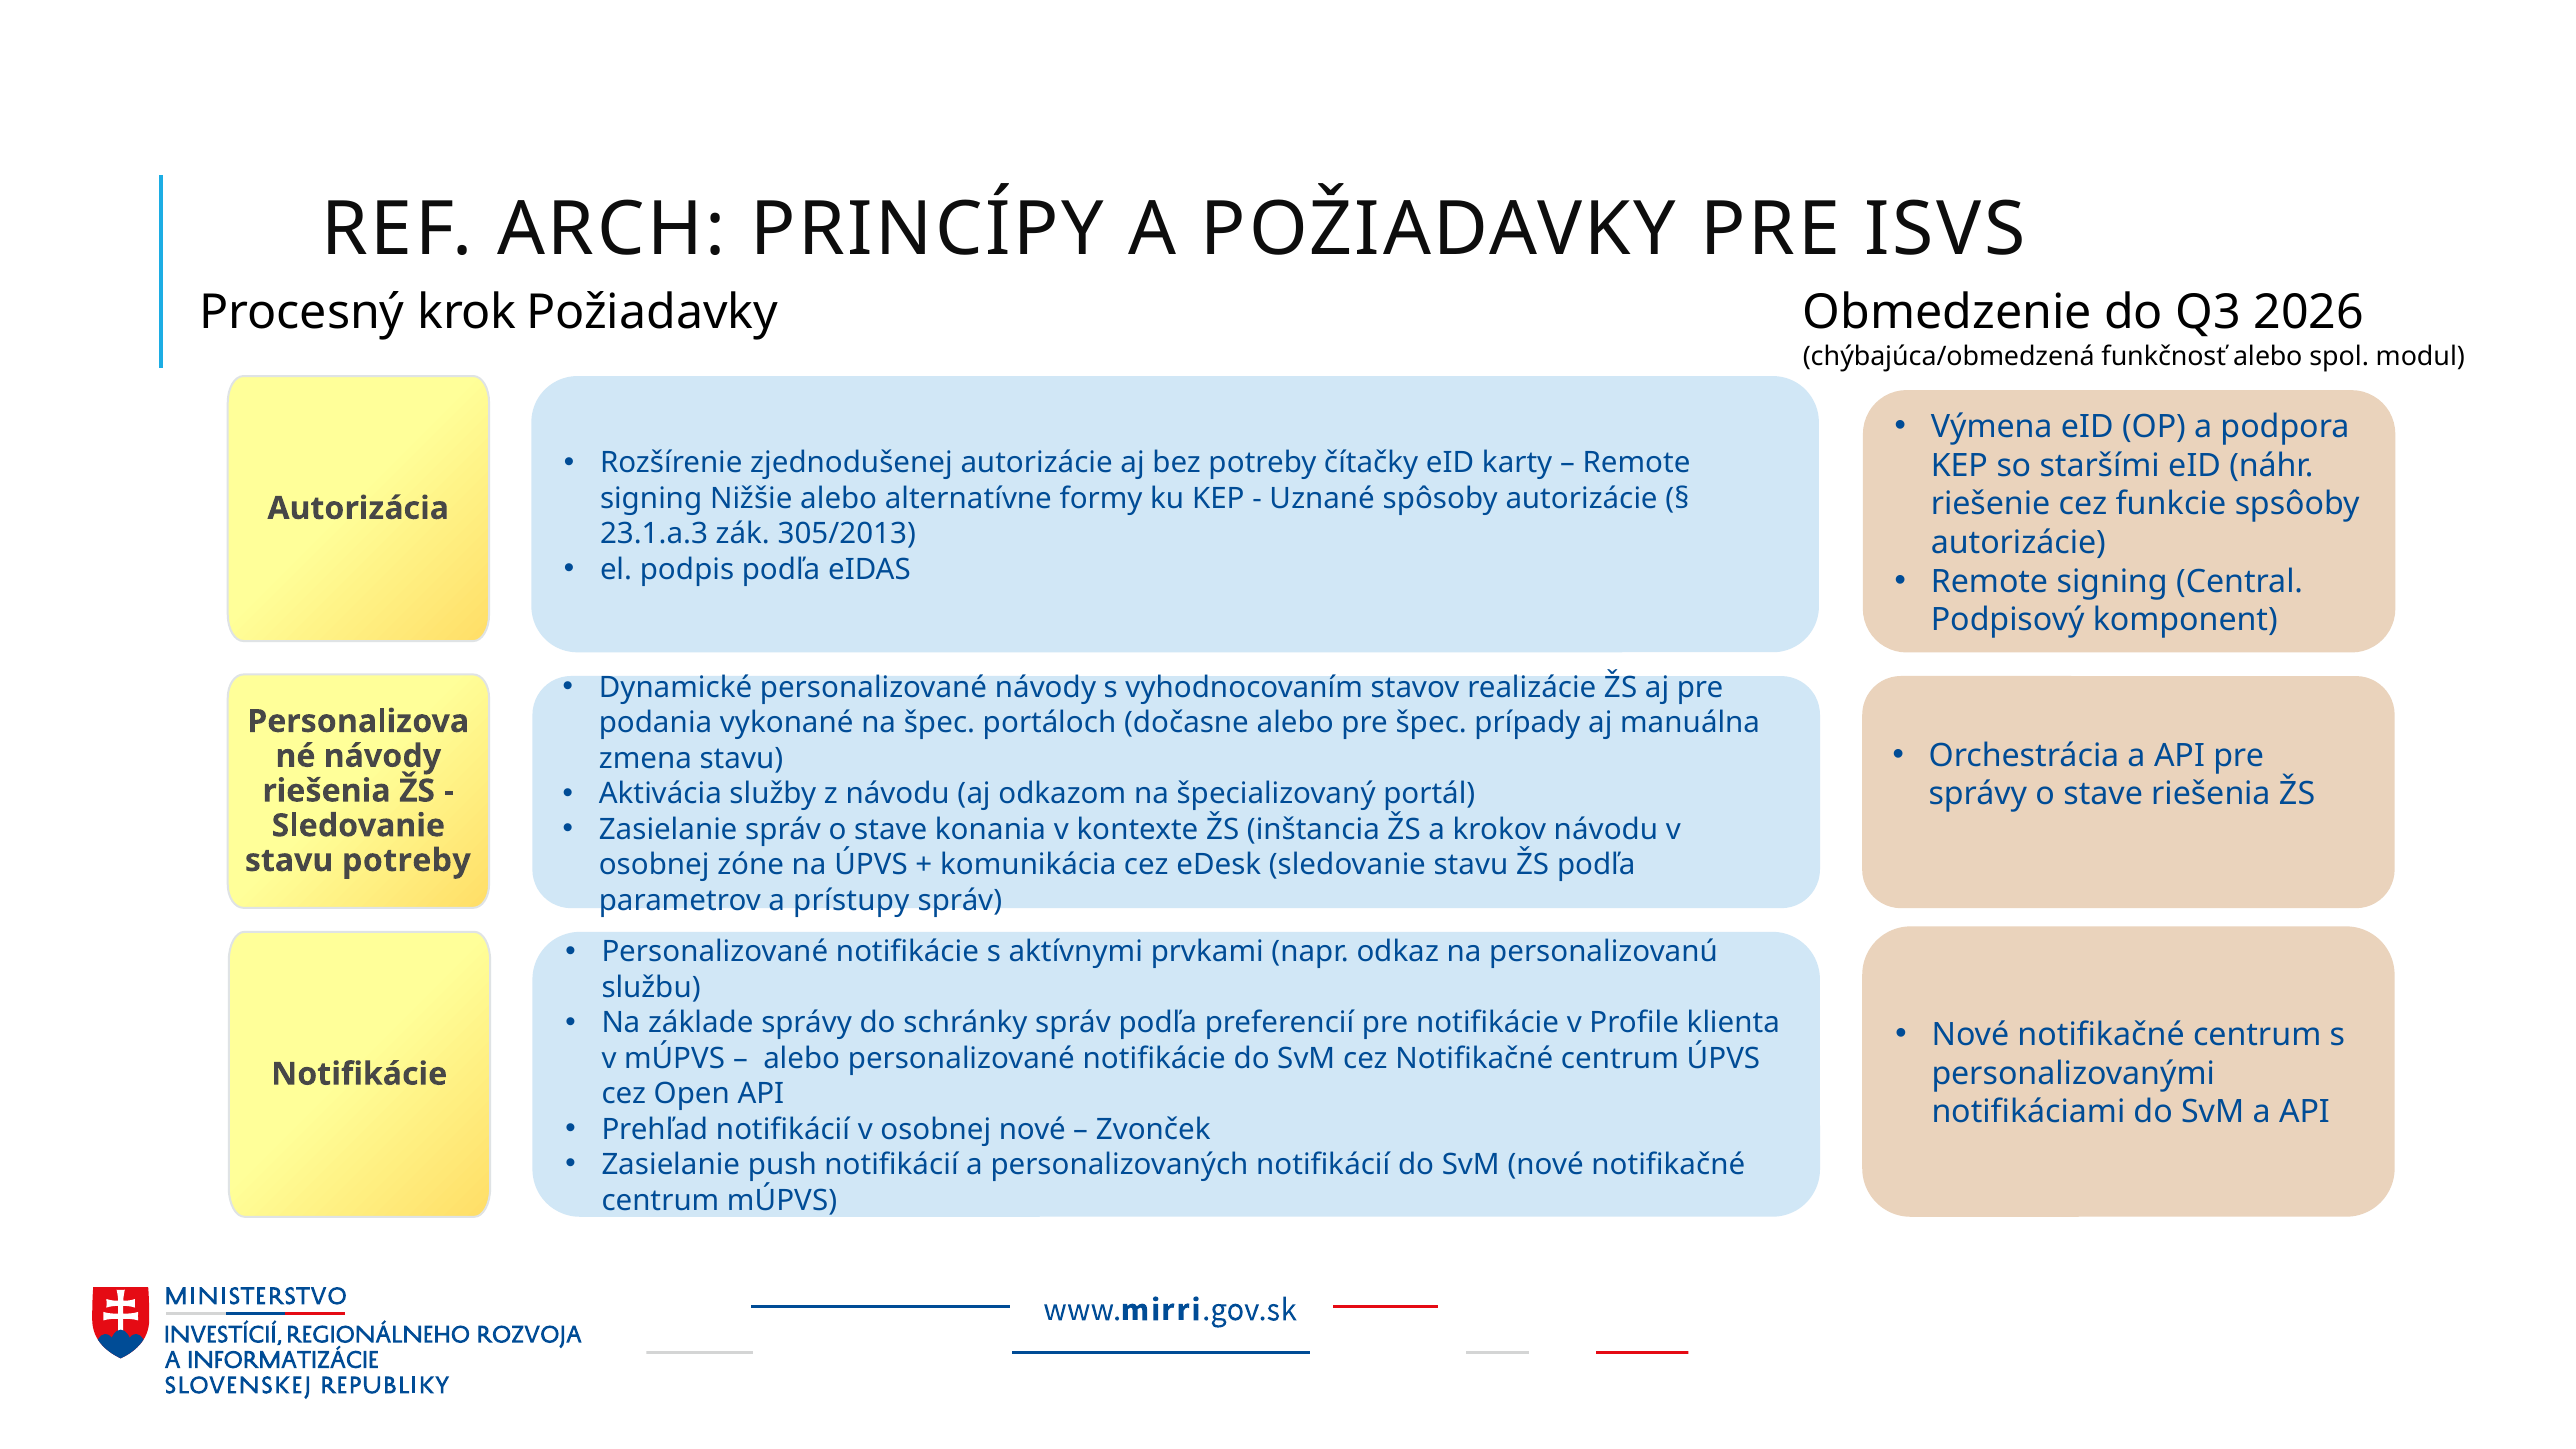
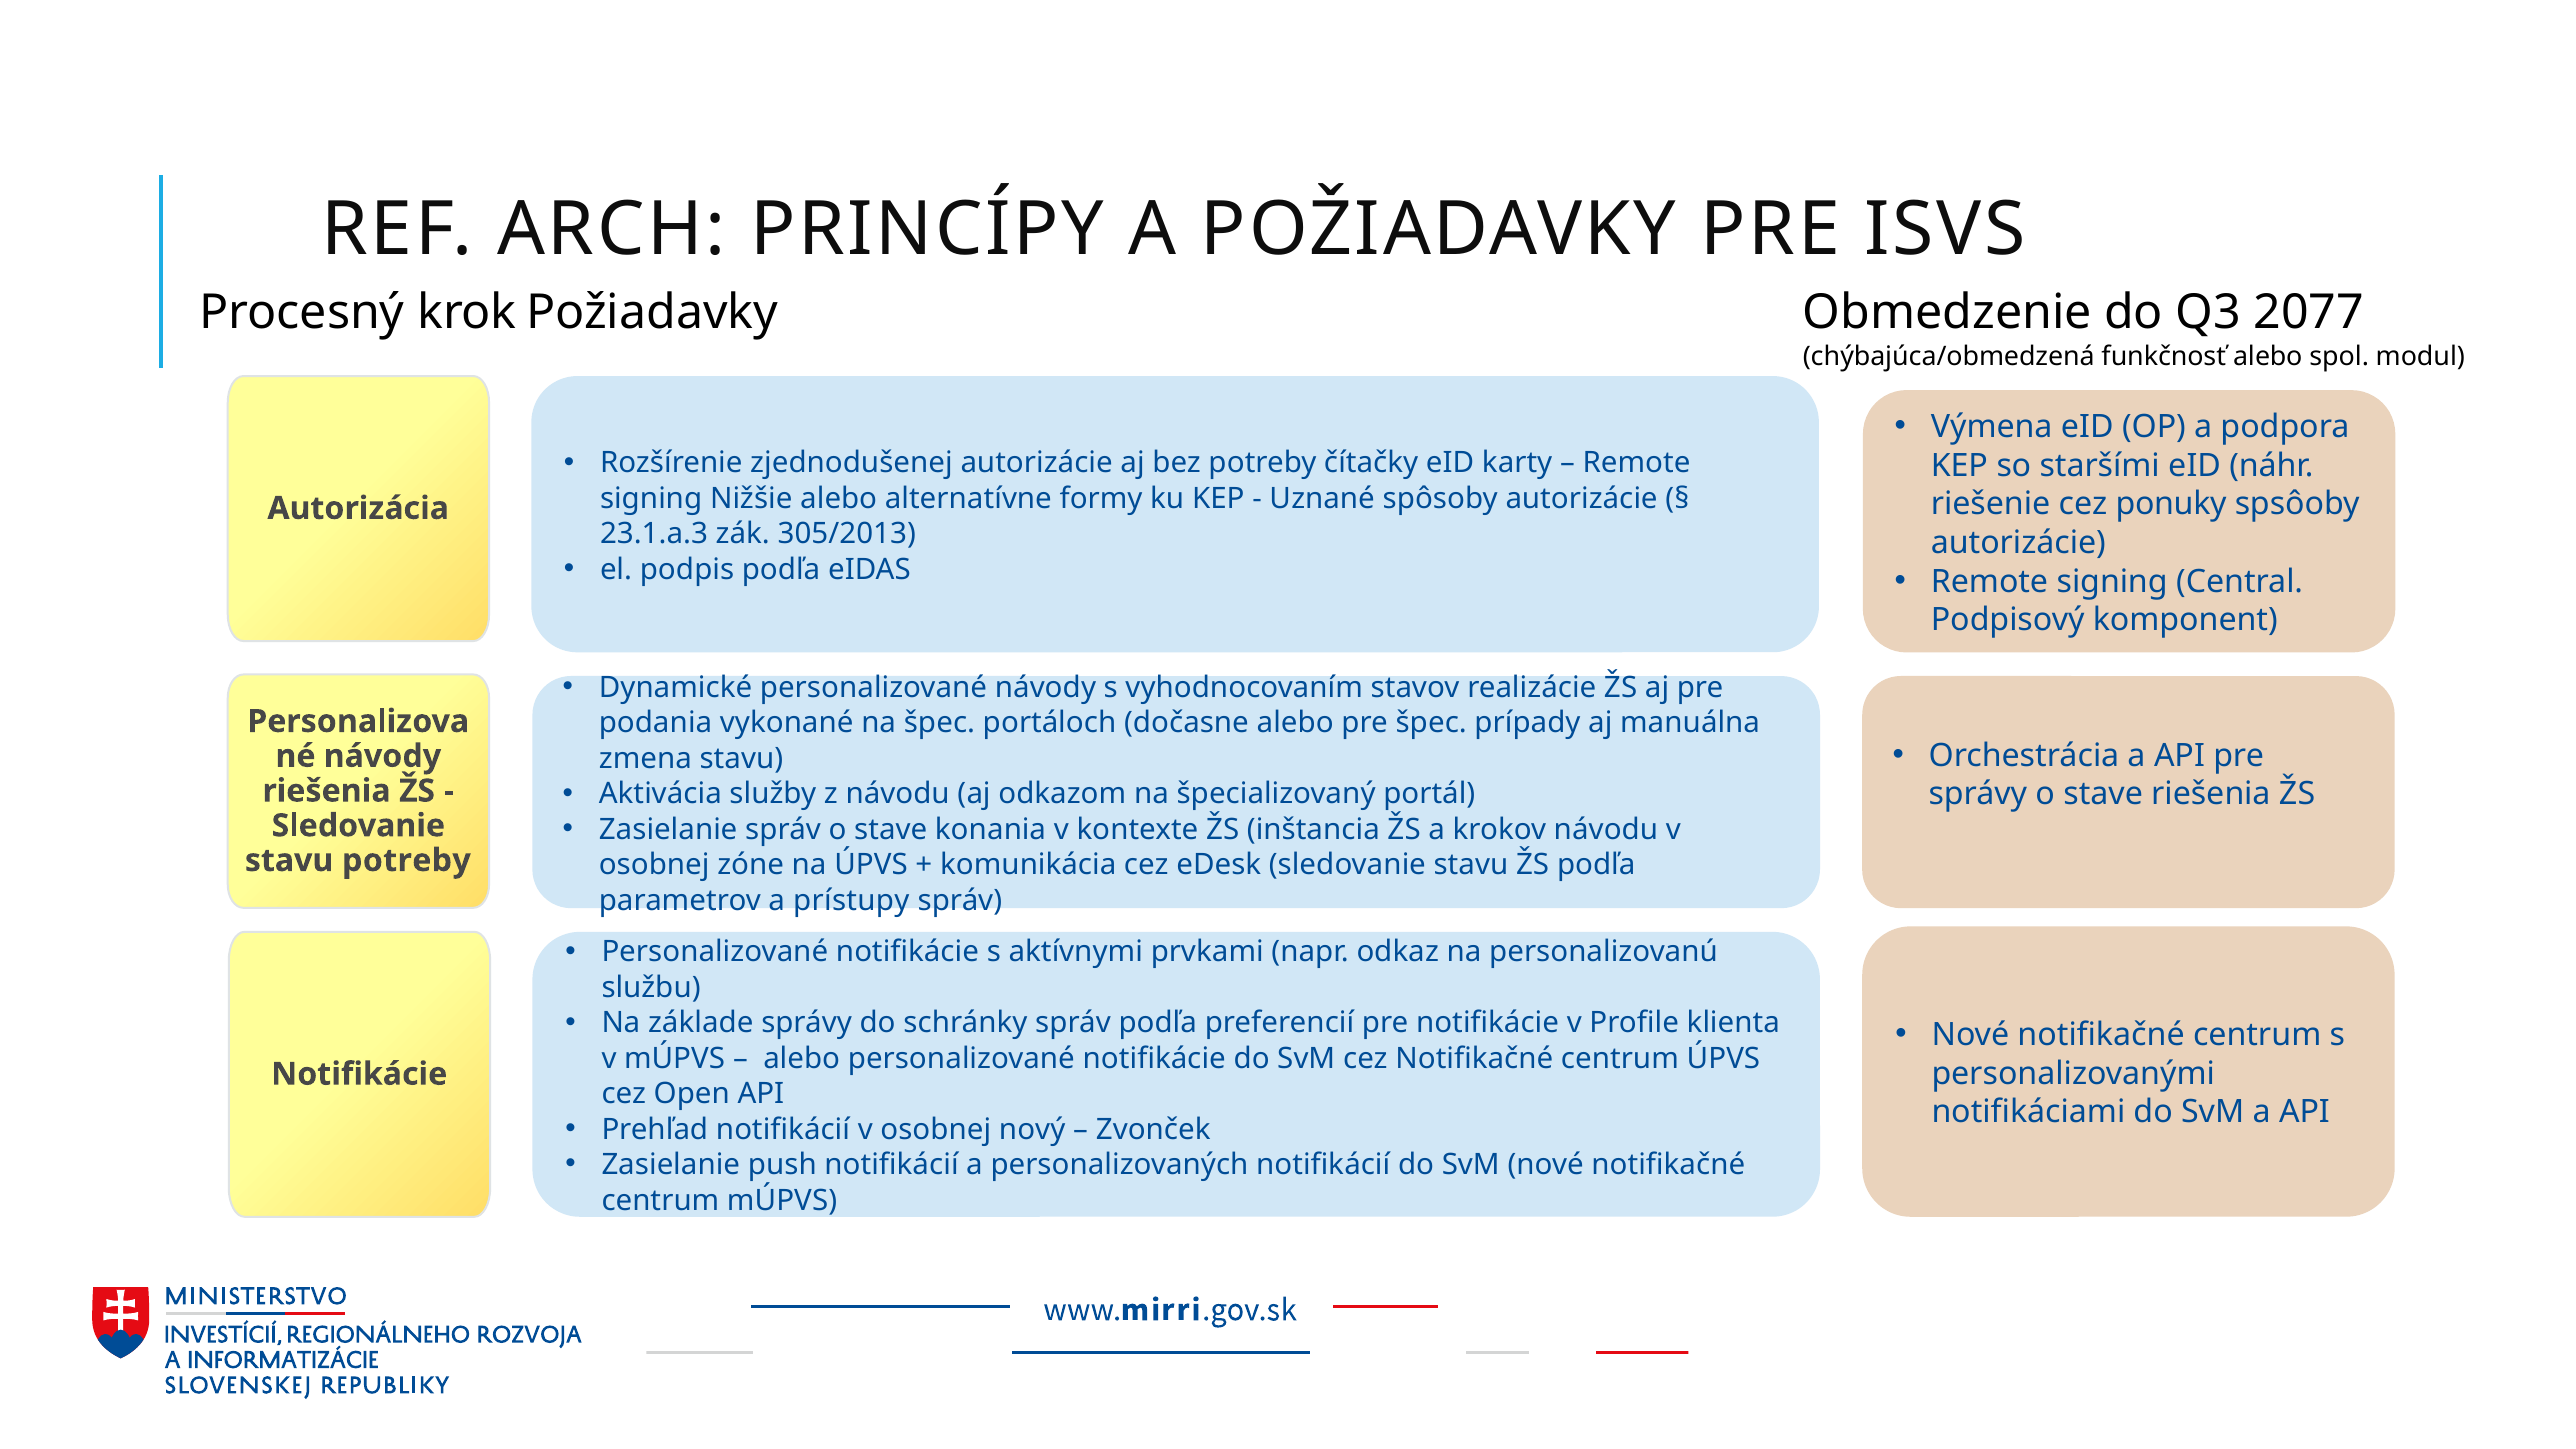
2026: 2026 -> 2077
funkcie: funkcie -> ponuky
osobnej nové: nové -> nový
